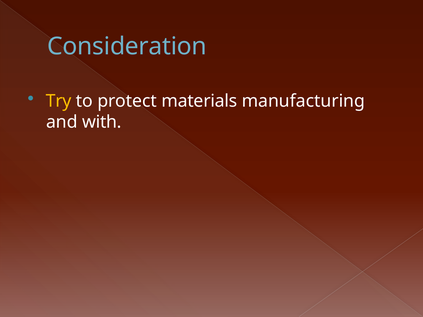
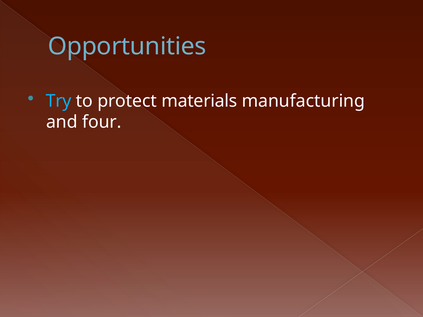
Consideration: Consideration -> Opportunities
Try colour: yellow -> light blue
with: with -> four
